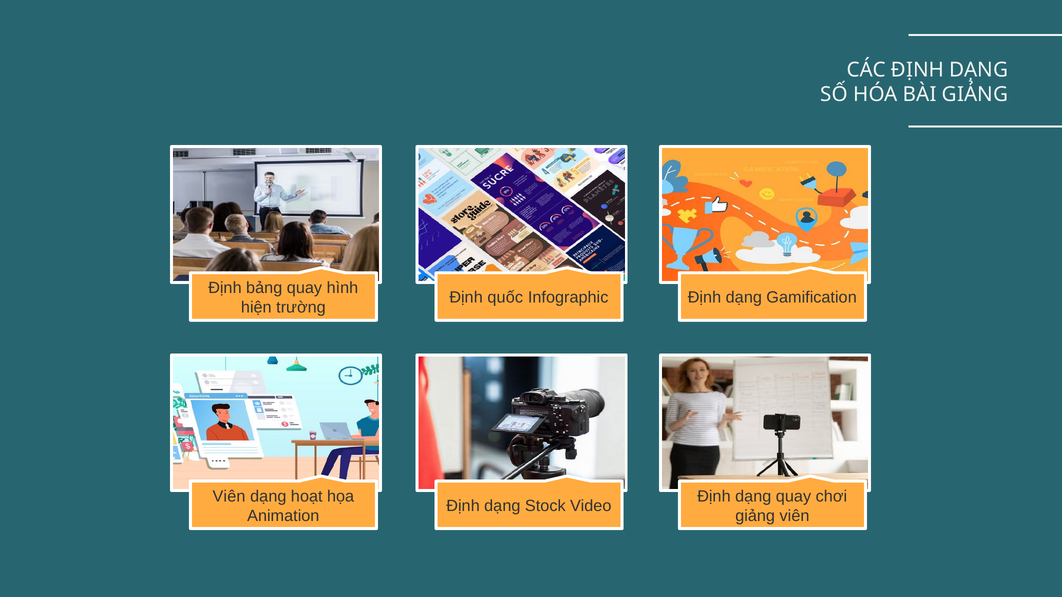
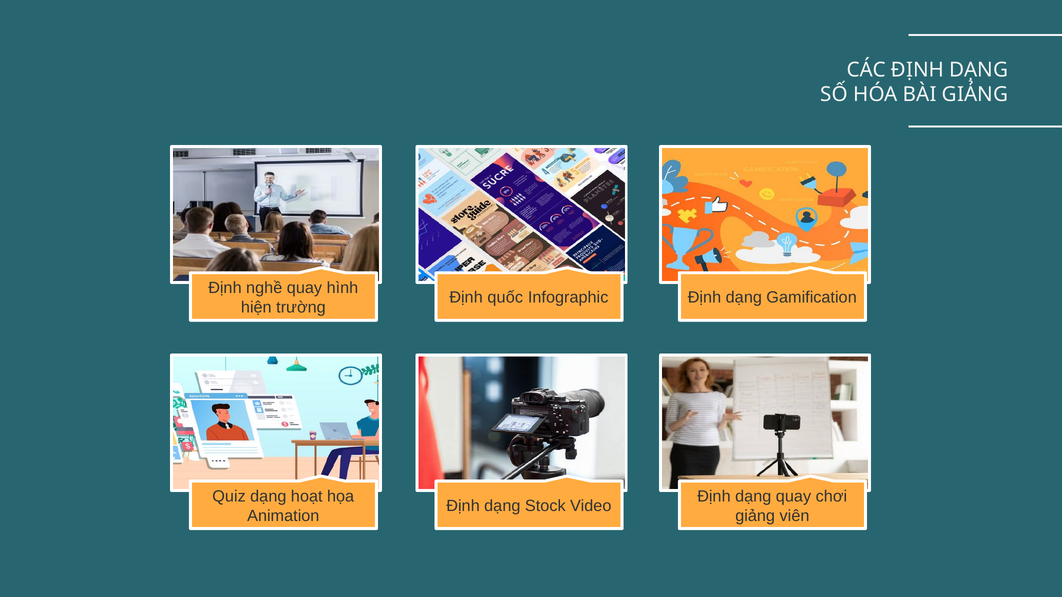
bảng: bảng -> nghề
Viên at (229, 497): Viên -> Quiz
